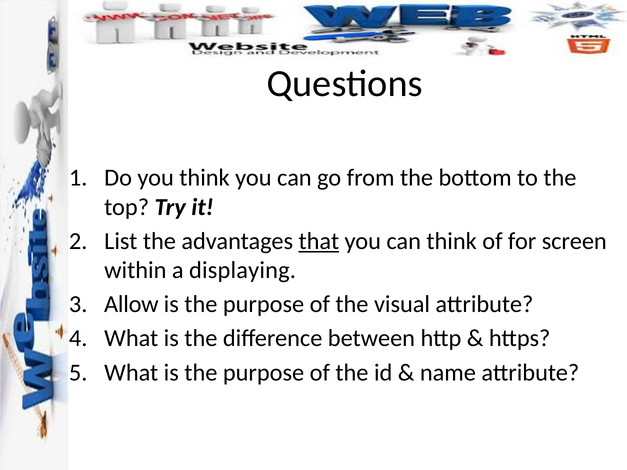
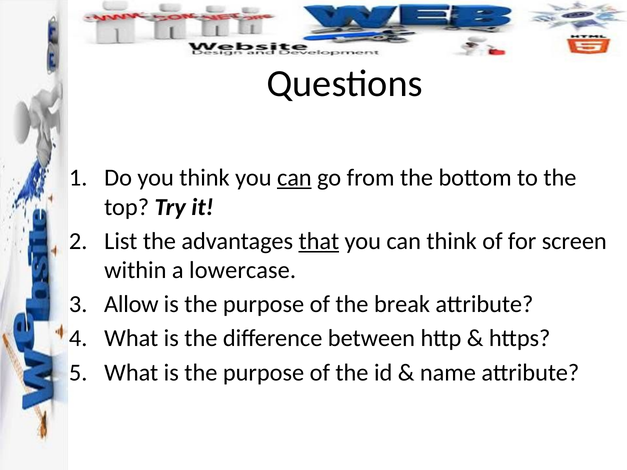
can at (294, 178) underline: none -> present
displaying: displaying -> lowercase
visual: visual -> break
